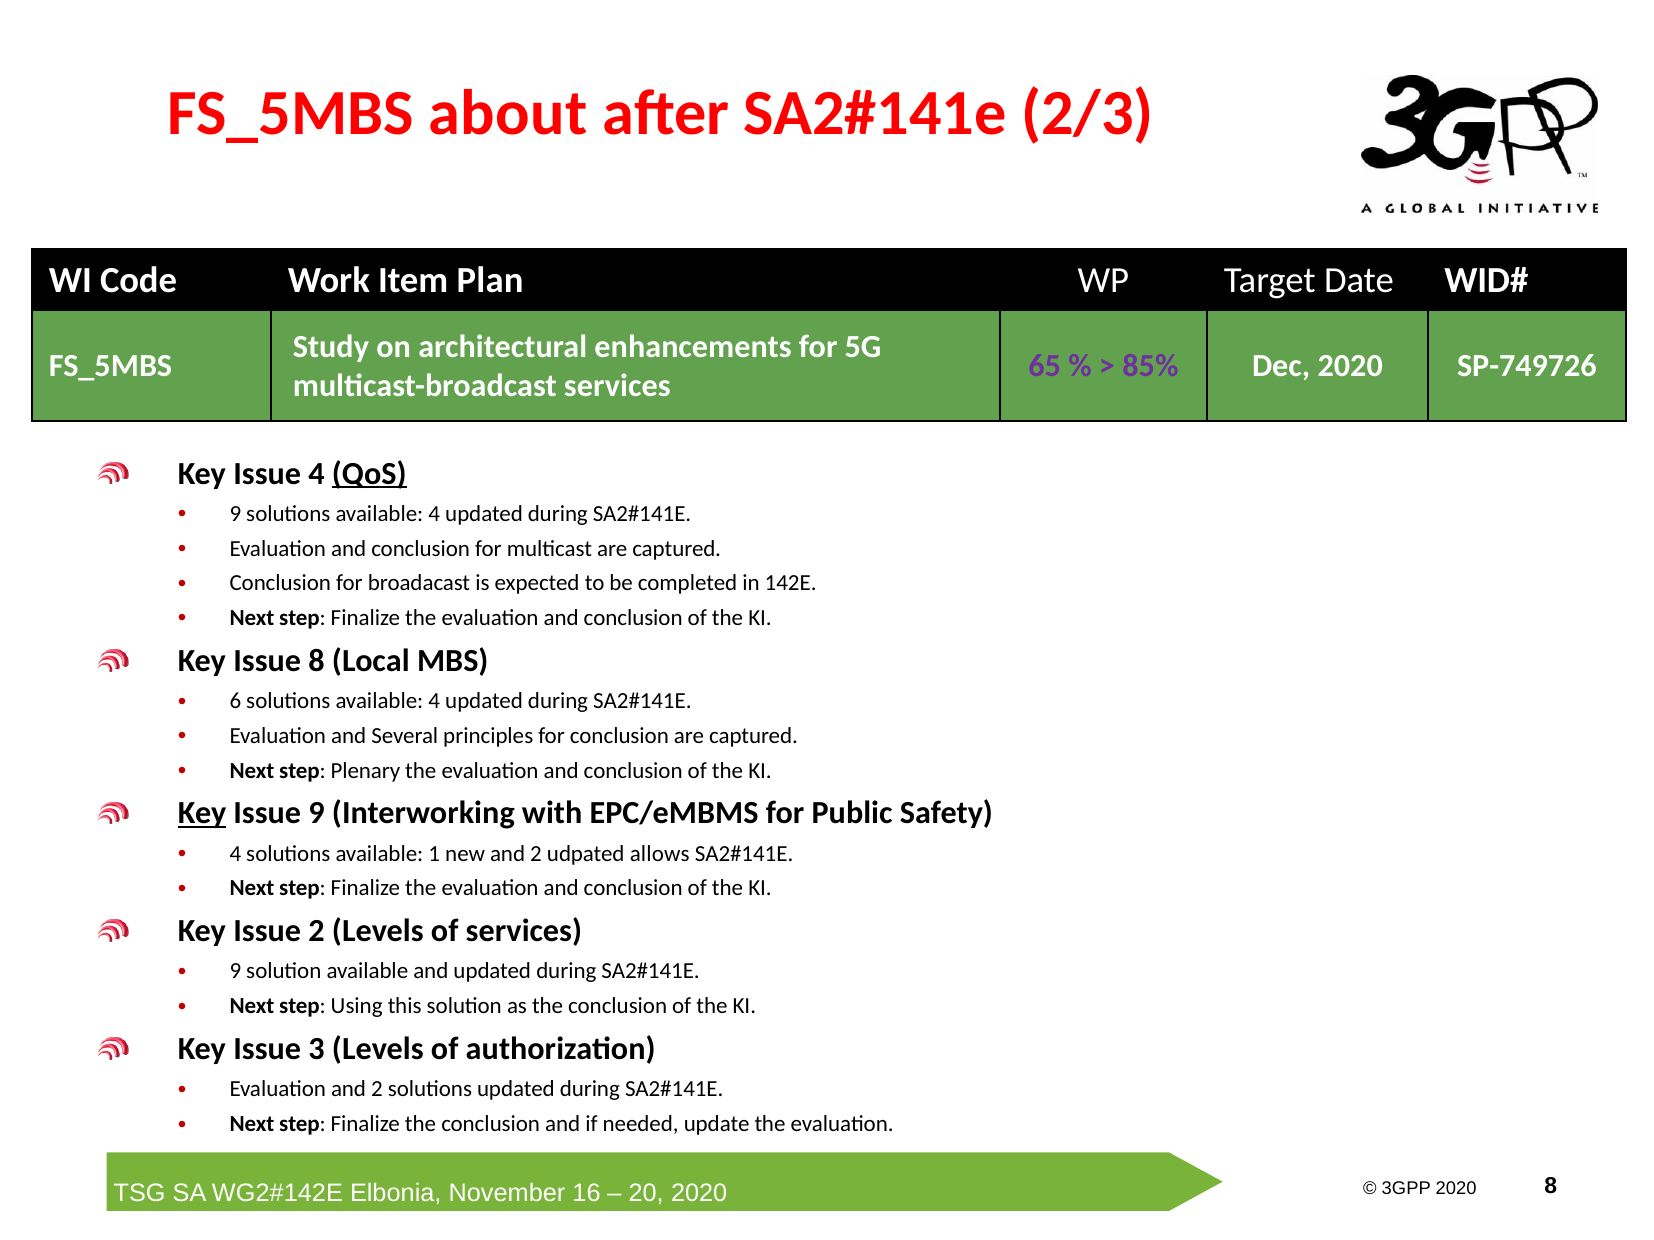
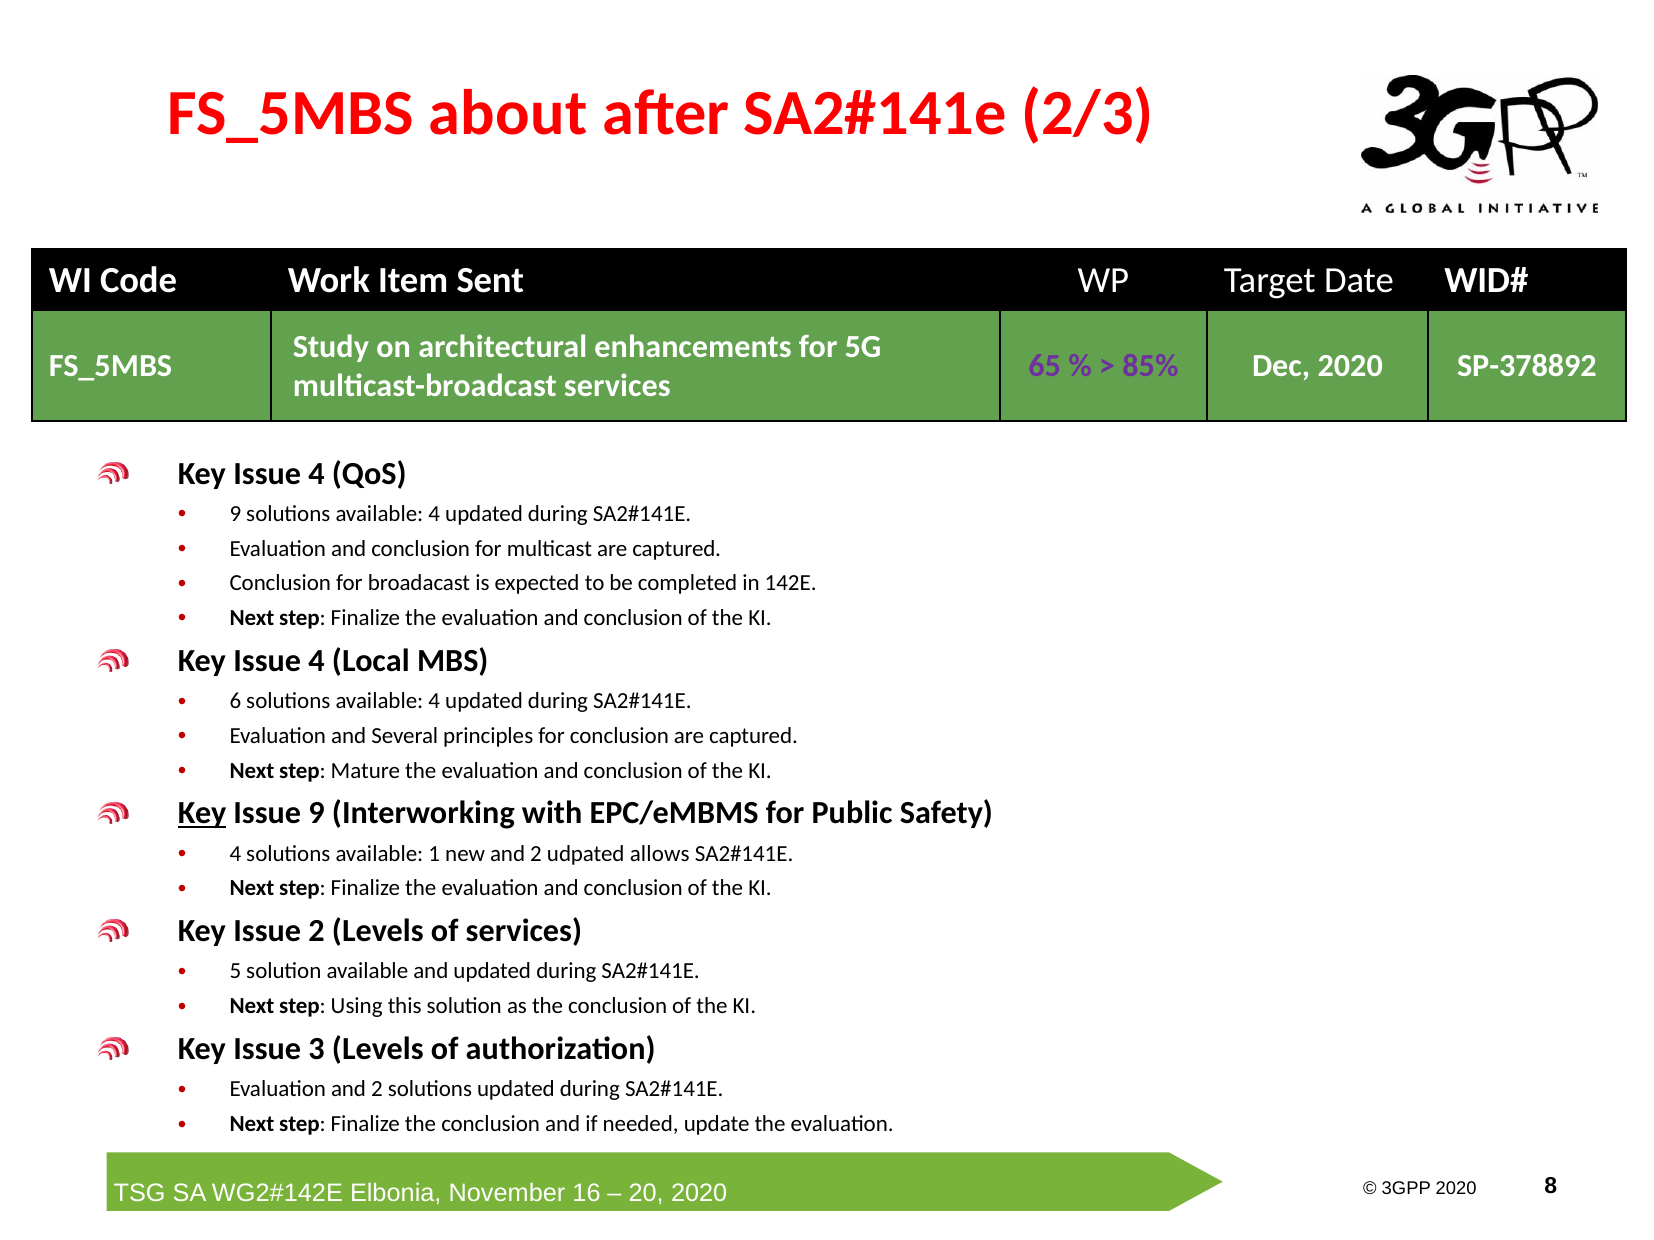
Plan: Plan -> Sent
SP-749726: SP-749726 -> SP-378892
QoS underline: present -> none
8 at (317, 661): 8 -> 4
Plenary: Plenary -> Mature
9 at (235, 972): 9 -> 5
